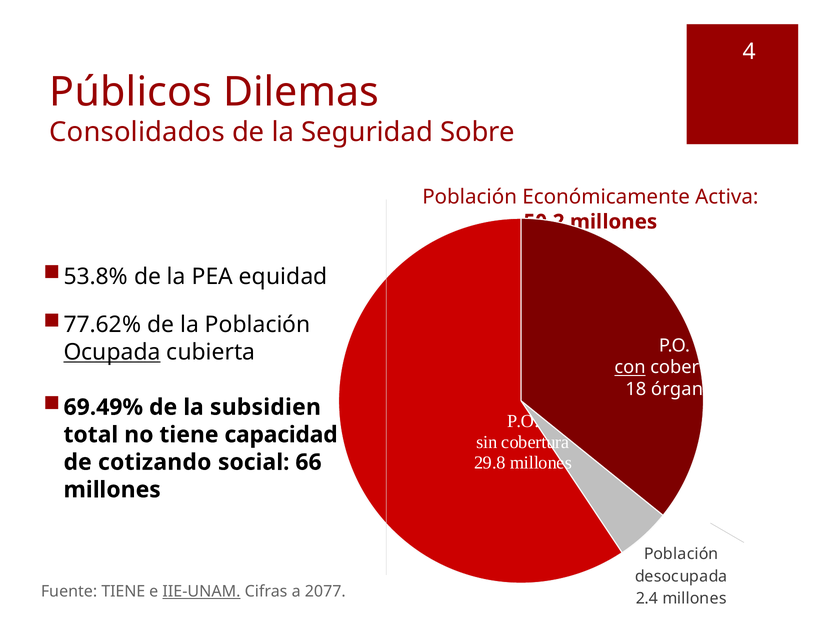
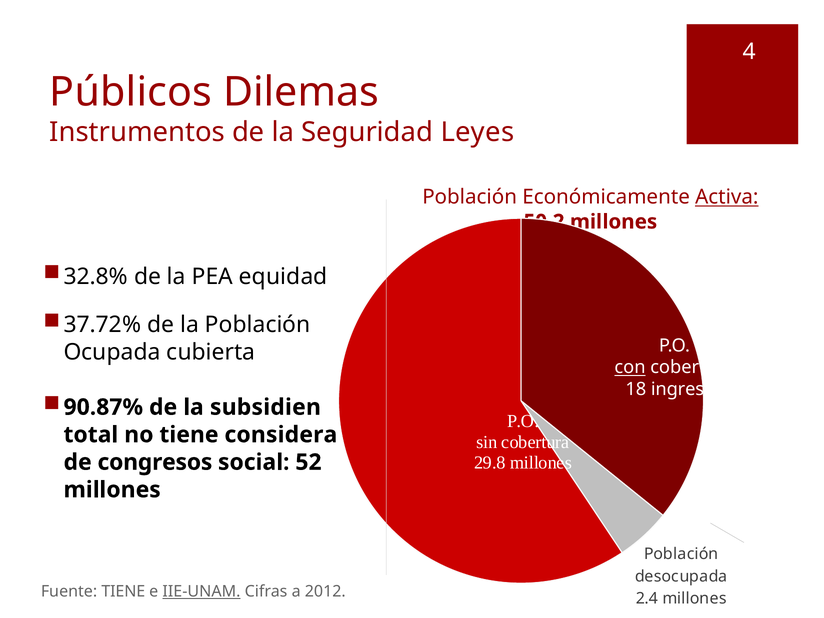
Consolidados: Consolidados -> Instrumentos
Sobre: Sobre -> Leyes
Activa underline: none -> present
53.8%: 53.8% -> 32.8%
77.62%: 77.62% -> 37.72%
Ocupada underline: present -> none
órganos: órganos -> ingresos
69.49%: 69.49% -> 90.87%
capacidad: capacidad -> considera
cotizando: cotizando -> congresos
66: 66 -> 52
2077: 2077 -> 2012
